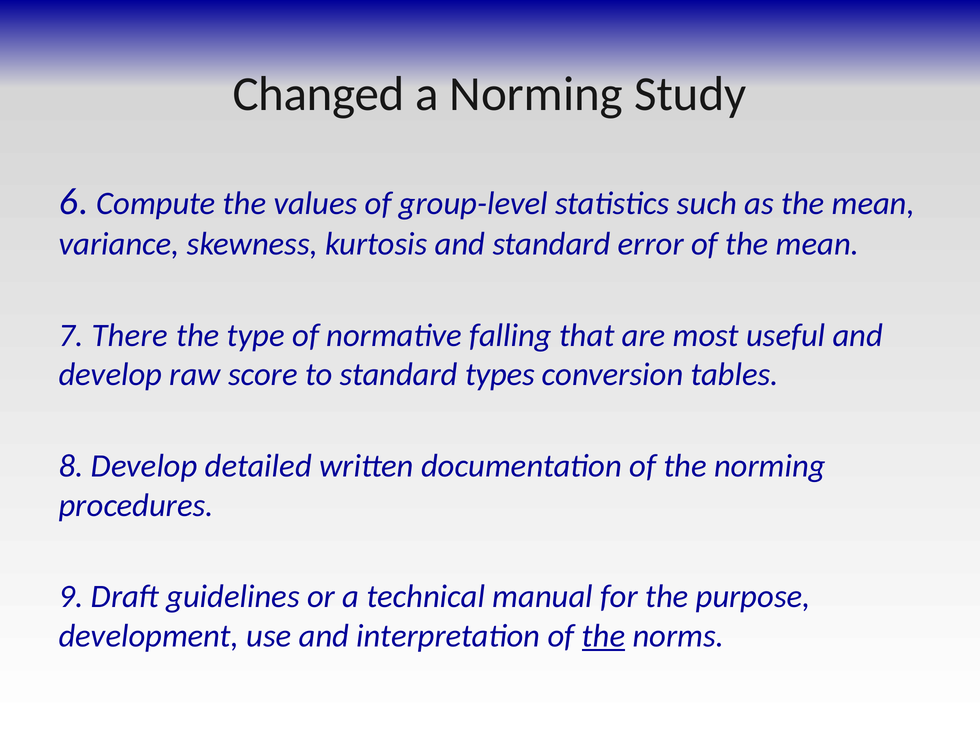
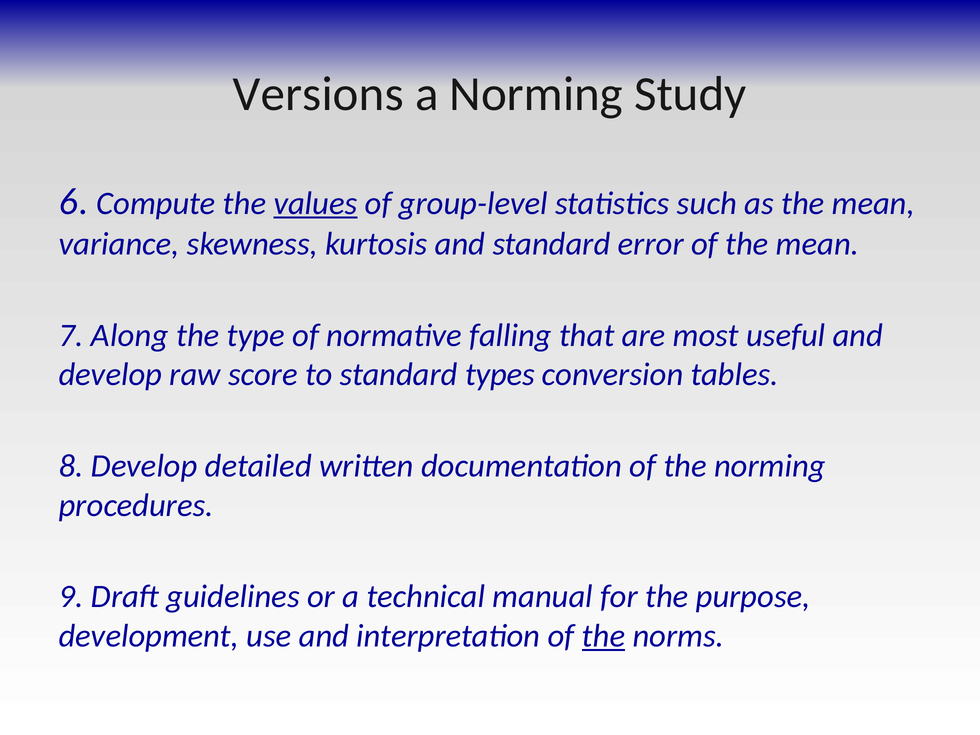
Changed: Changed -> Versions
values underline: none -> present
There: There -> Along
